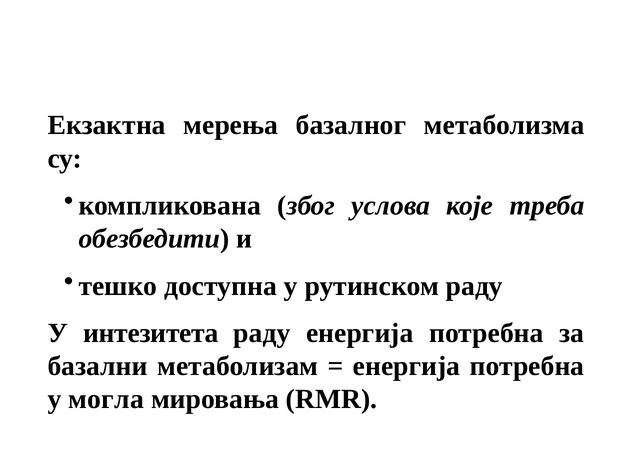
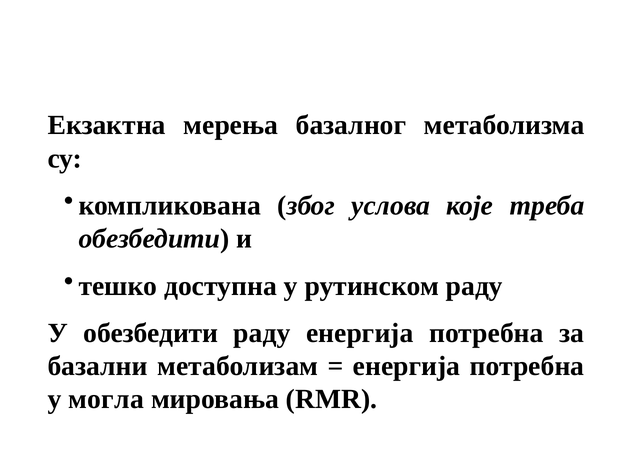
У интезитета: интезитета -> обезбедити
